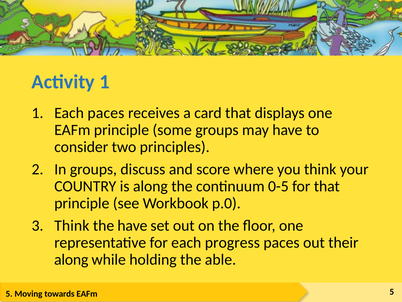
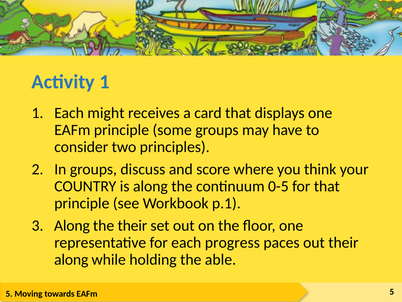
Each paces: paces -> might
p.0: p.0 -> p.1
Think at (72, 225): Think -> Along
the have: have -> their
